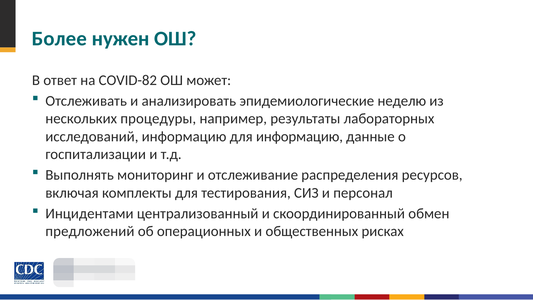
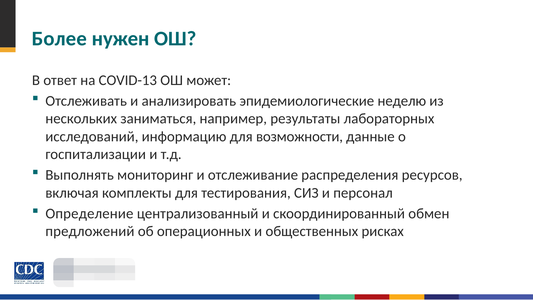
COVID-82: COVID-82 -> COVID-13
процедуры: процедуры -> заниматься
для информацию: информацию -> возможности
Инцидентами: Инцидентами -> Определение
